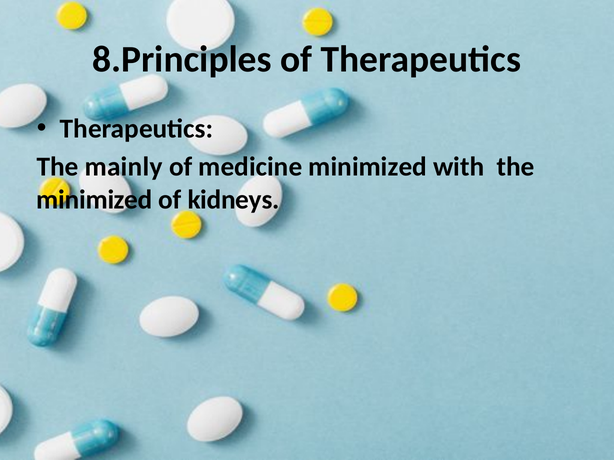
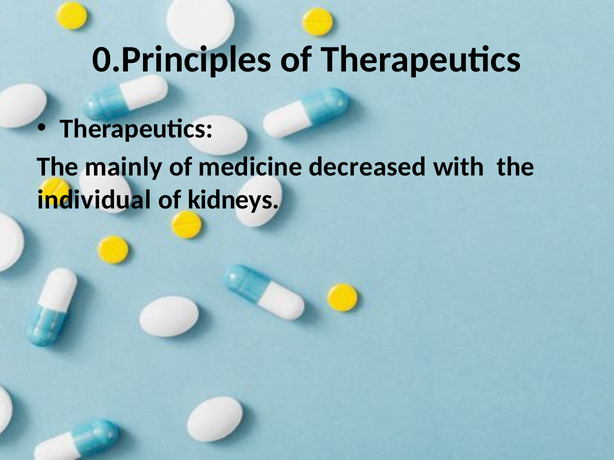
8.Principles: 8.Principles -> 0.Principles
medicine minimized: minimized -> decreased
minimized at (95, 200): minimized -> individual
